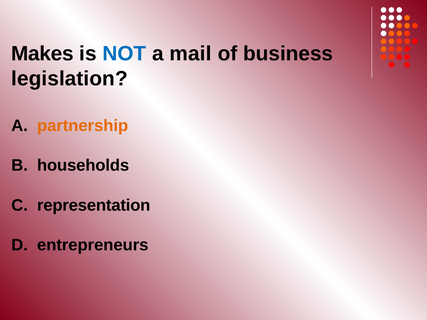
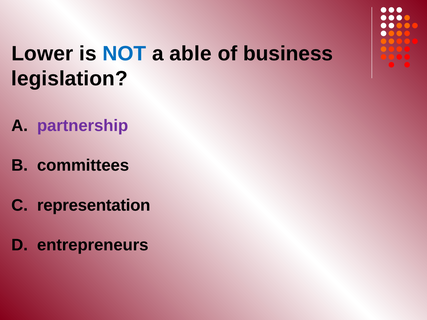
Makes: Makes -> Lower
mail: mail -> able
partnership colour: orange -> purple
households: households -> committees
